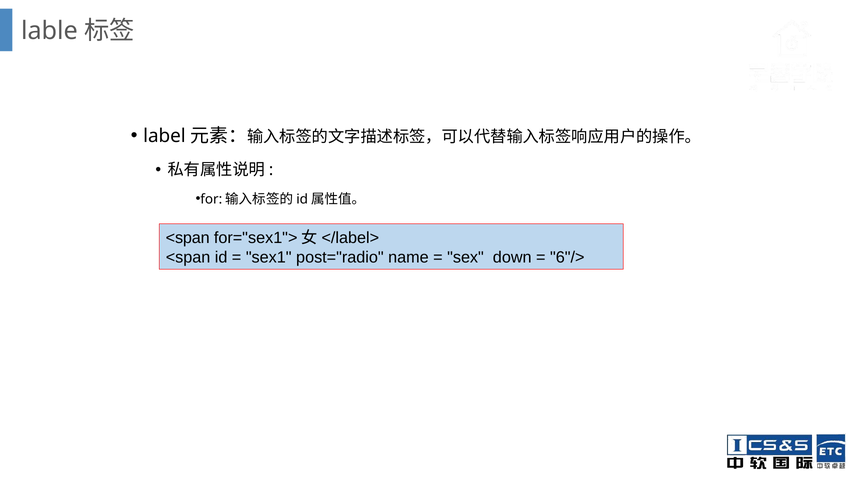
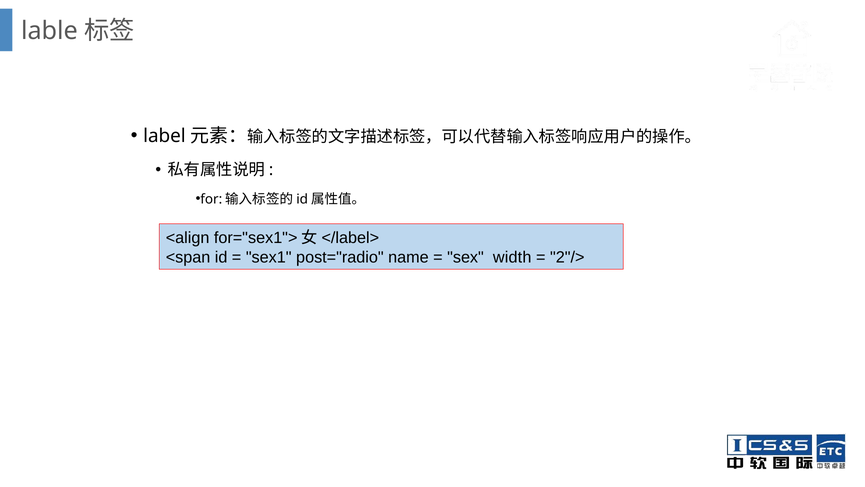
<span at (188, 238): <span -> <align
down: down -> width
6"/>: 6"/> -> 2"/>
